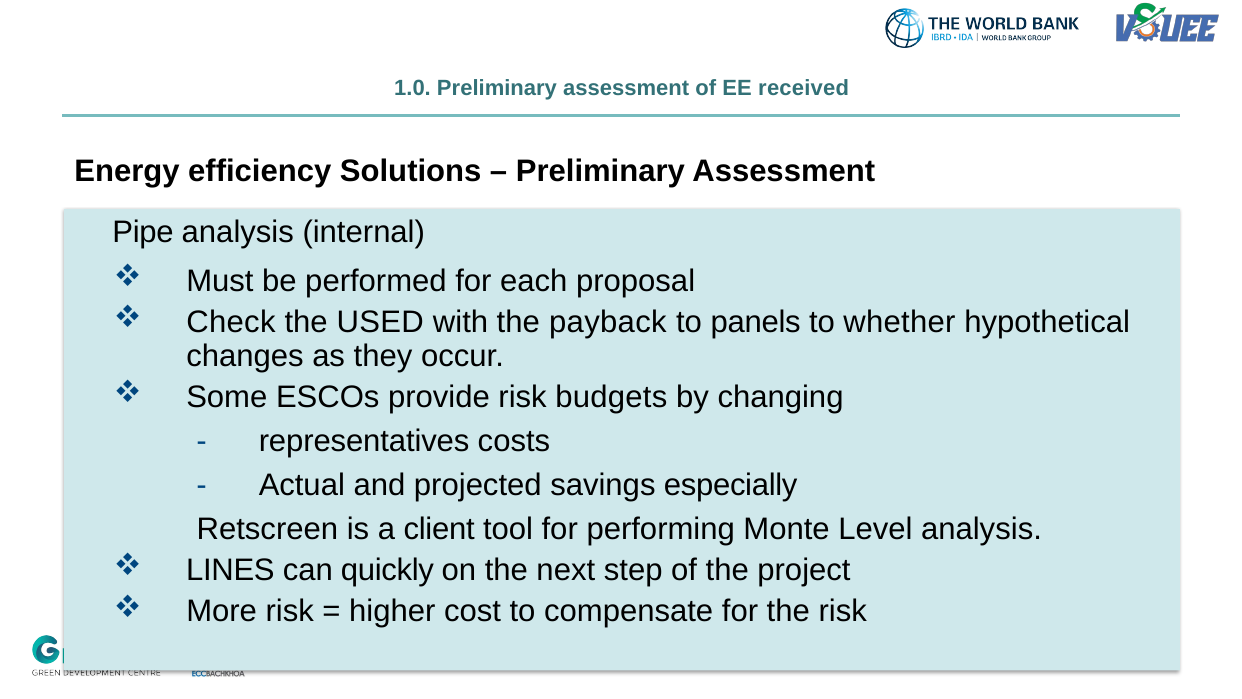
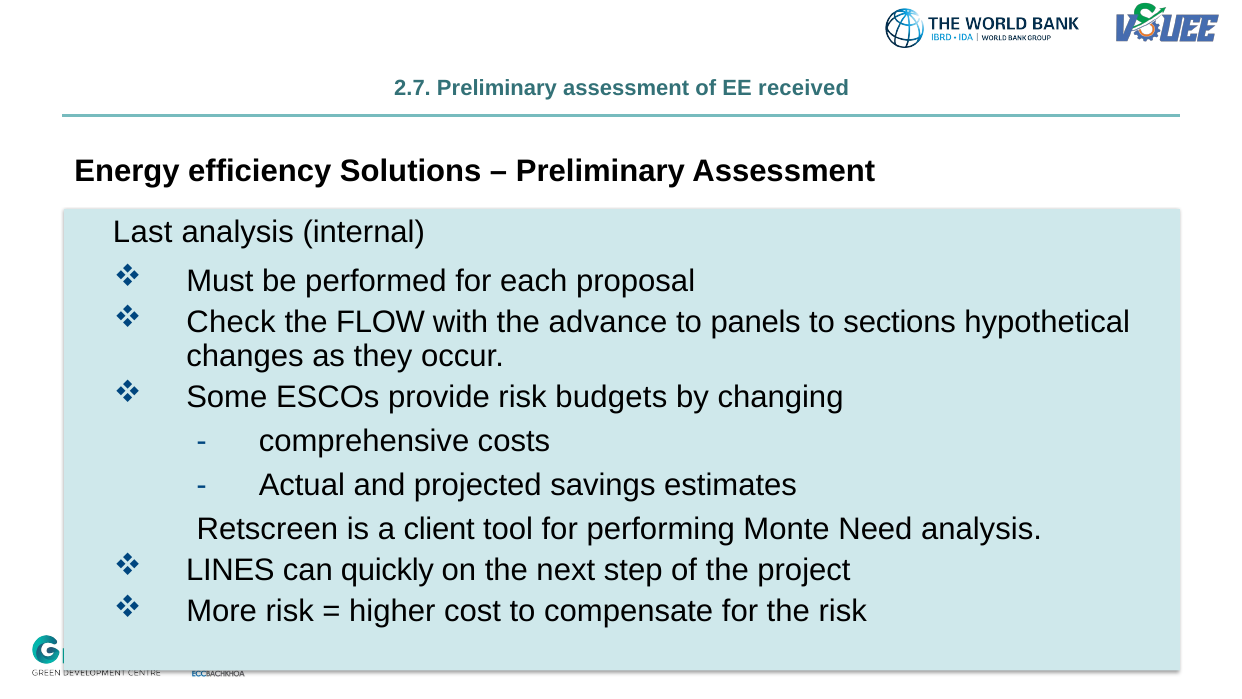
1.0: 1.0 -> 2.7
Pipe: Pipe -> Last
USED: USED -> FLOW
payback: payback -> advance
whether: whether -> sections
representatives: representatives -> comprehensive
especially: especially -> estimates
Level: Level -> Need
